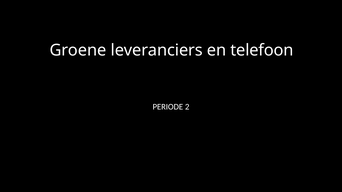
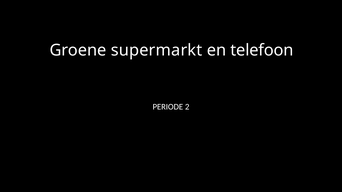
leveranciers: leveranciers -> supermarkt
